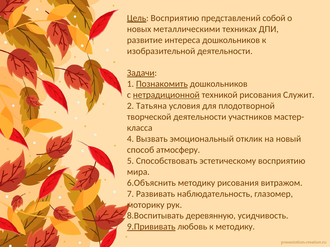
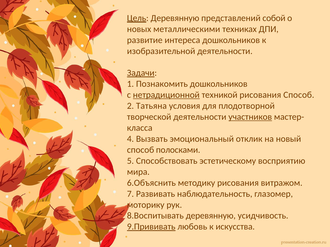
Цель Восприятию: Восприятию -> Деревянную
Познакомить underline: present -> none
рисования Служит: Служит -> Способ
участников underline: none -> present
атмосферу: атмосферу -> полосками
к методику: методику -> искусства
